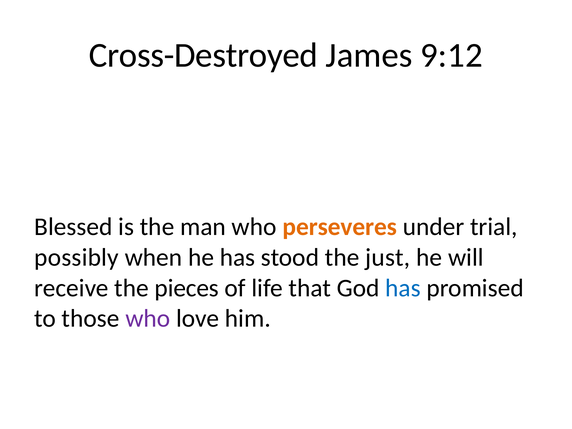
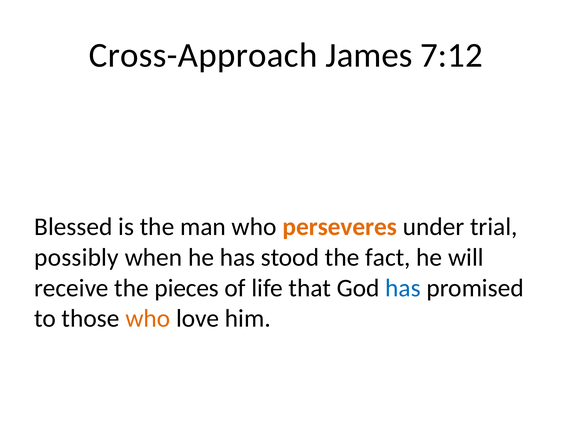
Cross-Destroyed: Cross-Destroyed -> Cross-Approach
9:12: 9:12 -> 7:12
just: just -> fact
who at (148, 319) colour: purple -> orange
